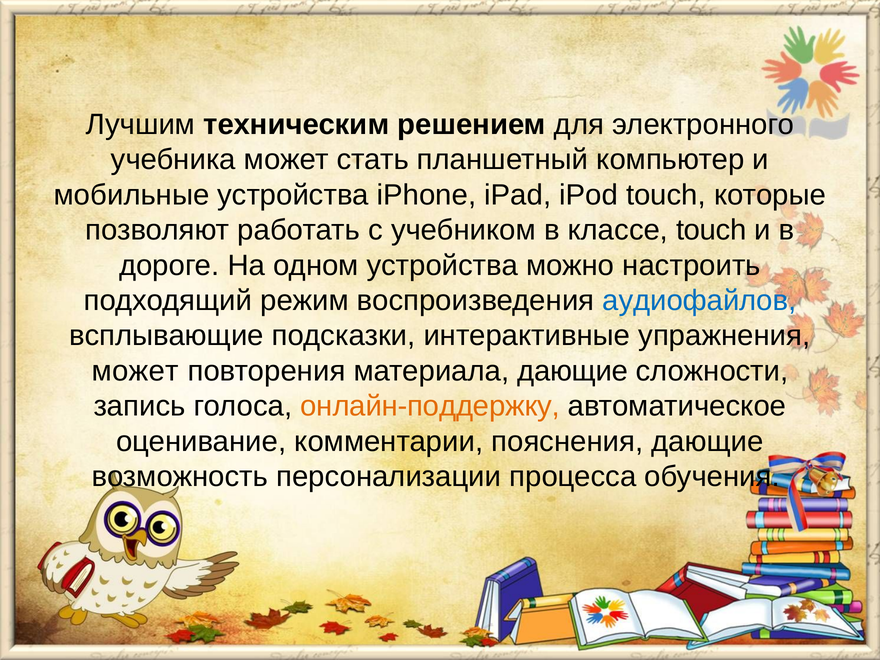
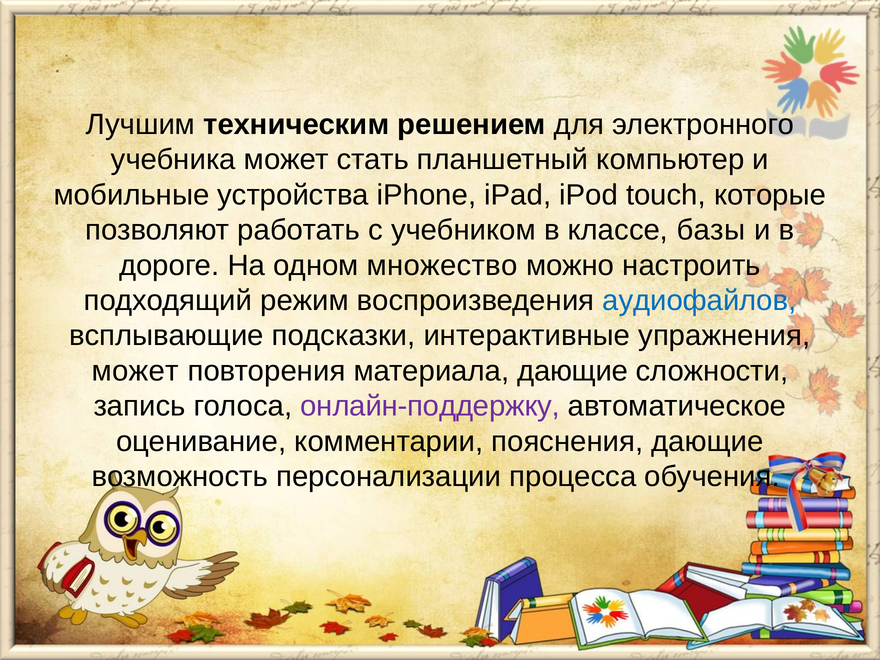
классе touch: touch -> базы
одном устройства: устройства -> множество
онлайн-поддержку colour: orange -> purple
